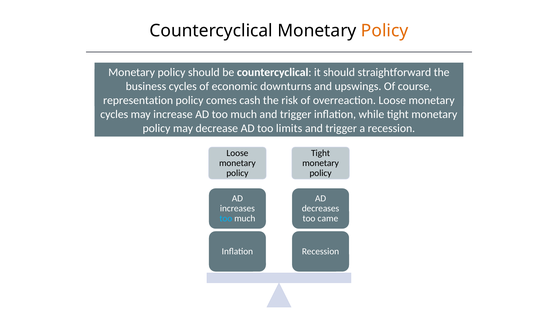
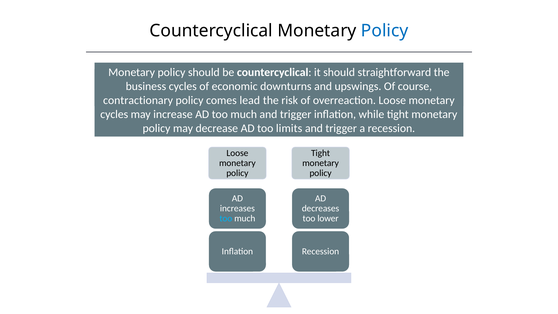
Policy at (385, 31) colour: orange -> blue
representation: representation -> contractionary
cash: cash -> lead
came: came -> lower
